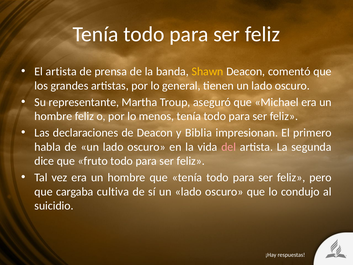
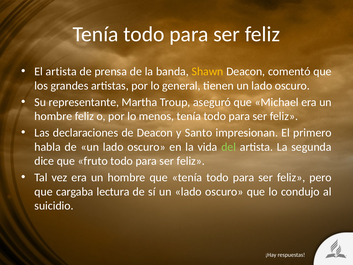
Biblia: Biblia -> Santo
del colour: pink -> light green
cultiva: cultiva -> lectura
